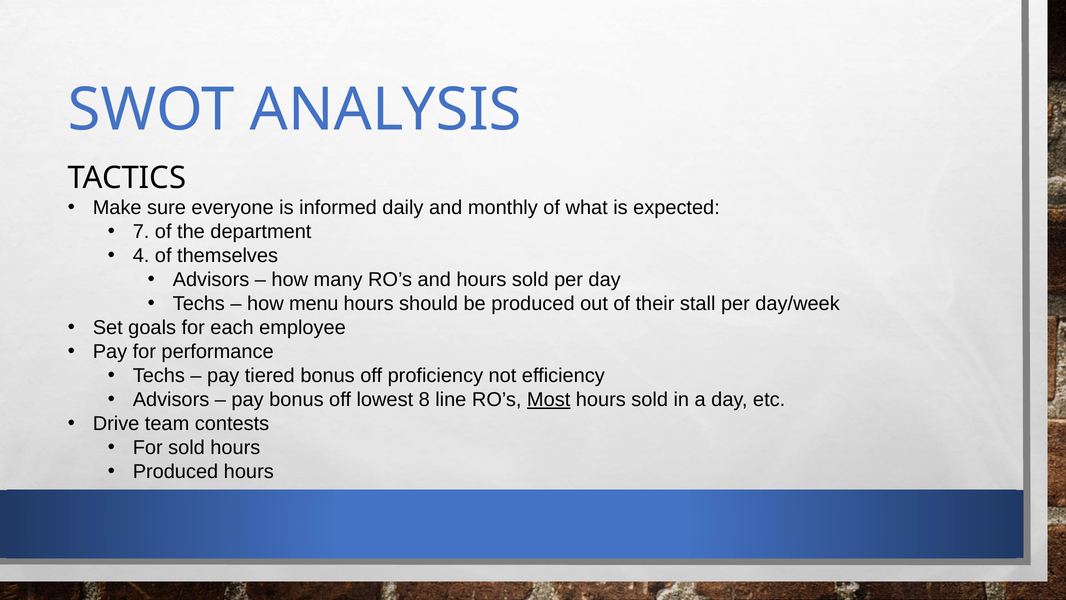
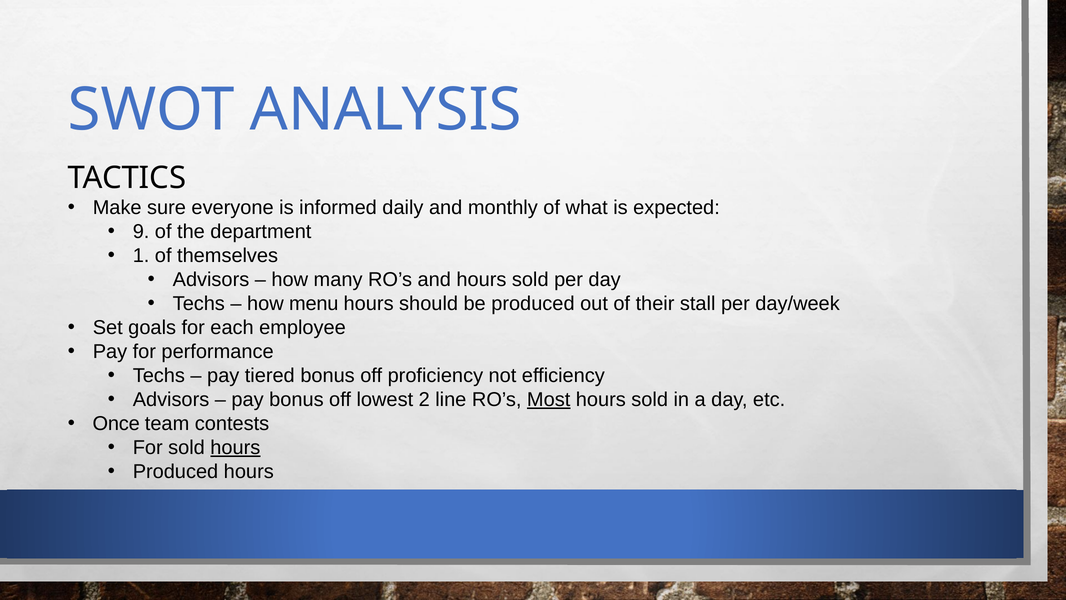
7: 7 -> 9
4: 4 -> 1
8: 8 -> 2
Drive: Drive -> Once
hours at (235, 447) underline: none -> present
